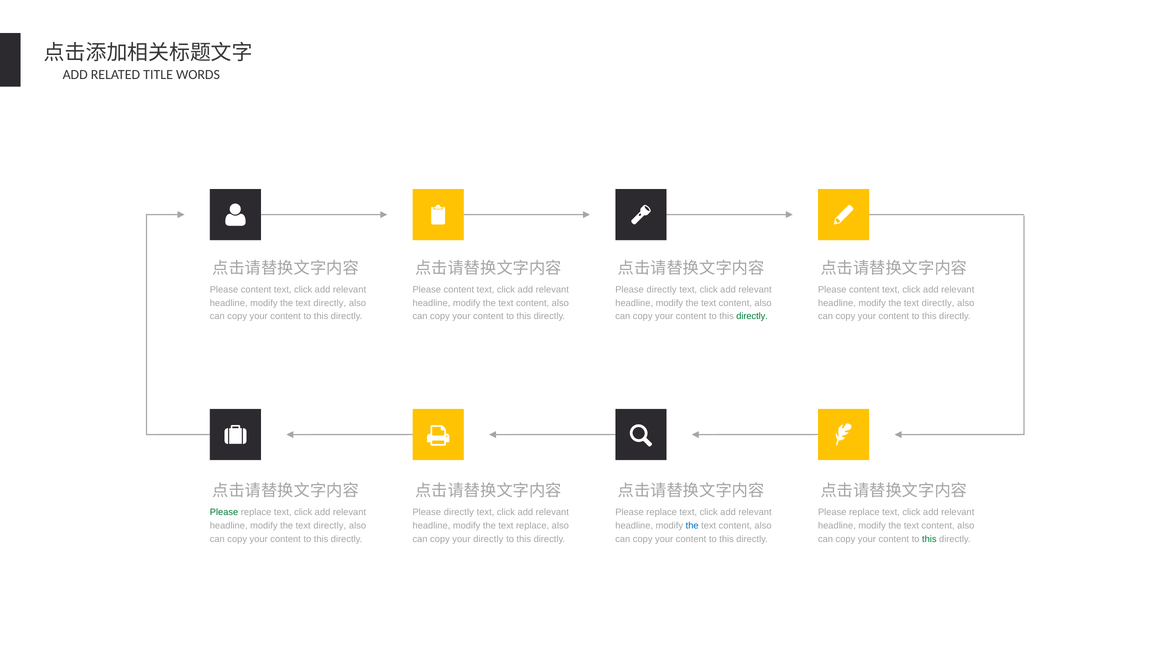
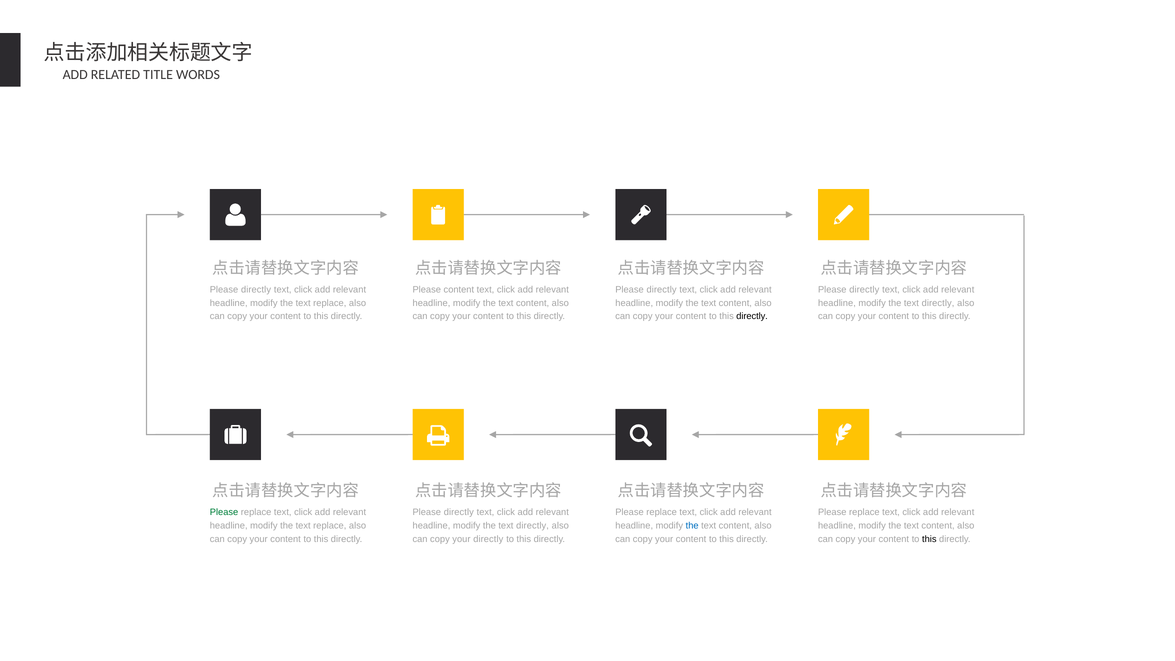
content at (256, 290): content -> directly
content at (864, 290): content -> directly
directly at (330, 303): directly -> replace
directly at (752, 316) colour: green -> black
directly at (330, 526): directly -> replace
replace at (533, 526): replace -> directly
this at (929, 539) colour: green -> black
